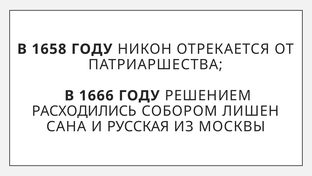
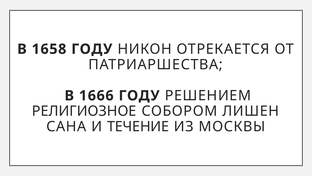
РАСХОДИЛИСЬ: РАСХОДИЛИСЬ -> РЕЛИГИОЗНОЕ
РУССКАЯ: РУССКАЯ -> ТЕЧЕНИЕ
